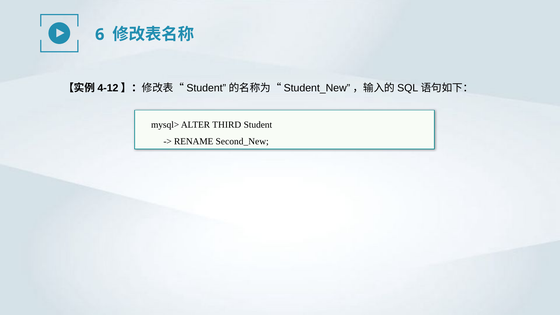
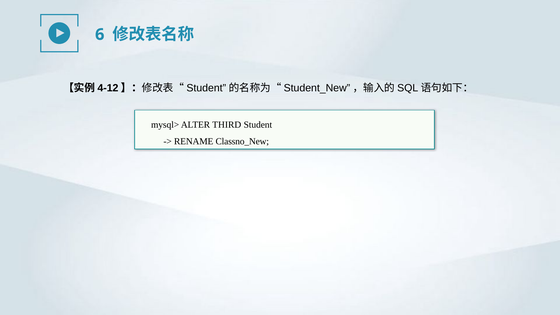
Second_New: Second_New -> Classno_New
